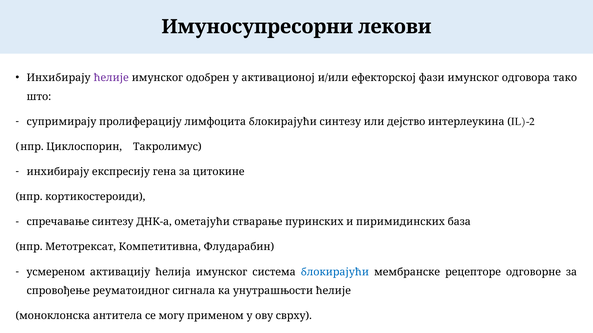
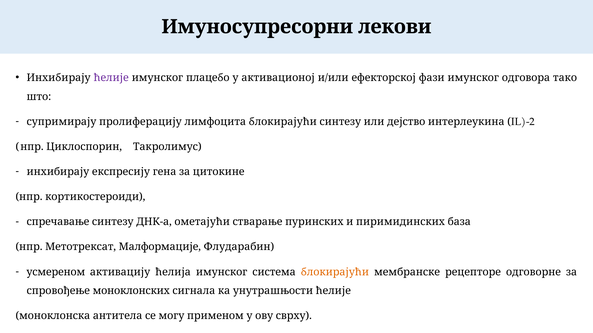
одобрен: одобрен -> плацебо
Компетитивна: Компетитивна -> Малформације
блокирајући at (335, 272) colour: blue -> orange
реуматоидног: реуматоидног -> моноклонских
